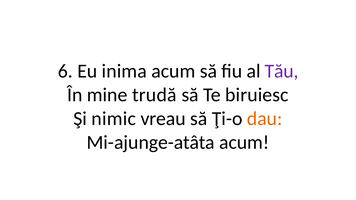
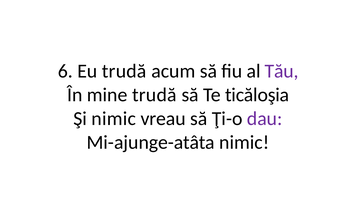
Eu inima: inima -> trudă
biruiesc: biruiesc -> ticăloşia
dau colour: orange -> purple
Mi-ajunge-atâta acum: acum -> nimic
